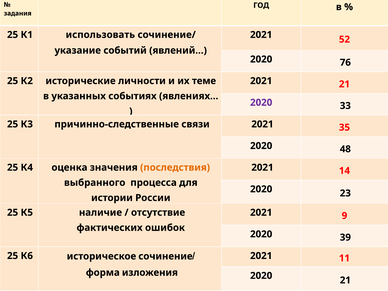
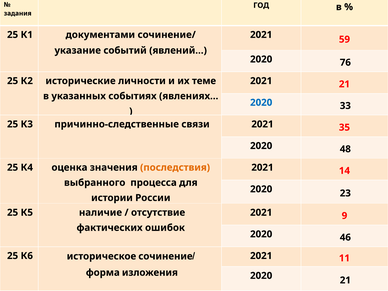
использовать: использовать -> документами
52: 52 -> 59
2020 at (261, 103) colour: purple -> blue
39: 39 -> 46
